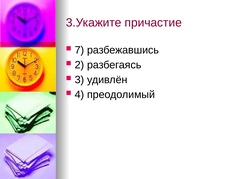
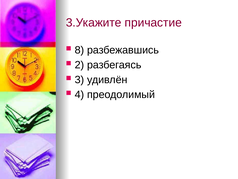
7: 7 -> 8
